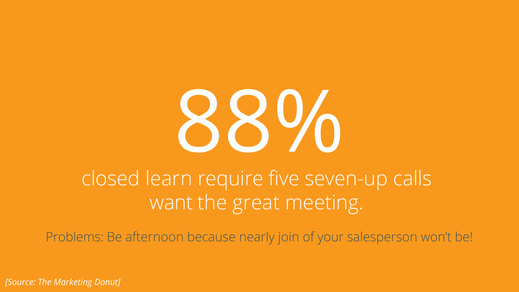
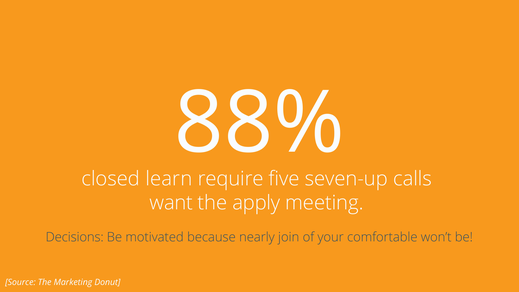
great: great -> apply
Problems: Problems -> Decisions
afternoon: afternoon -> motivated
salesperson: salesperson -> comfortable
